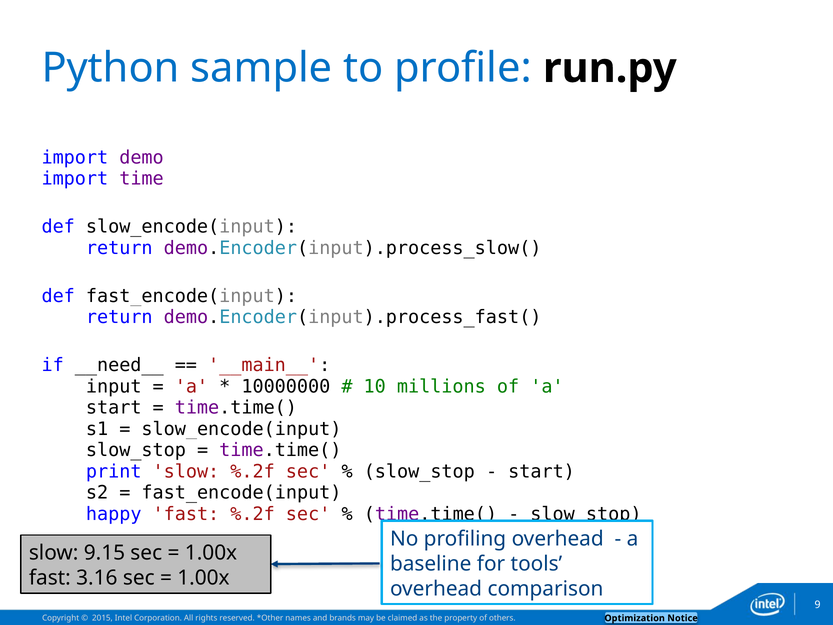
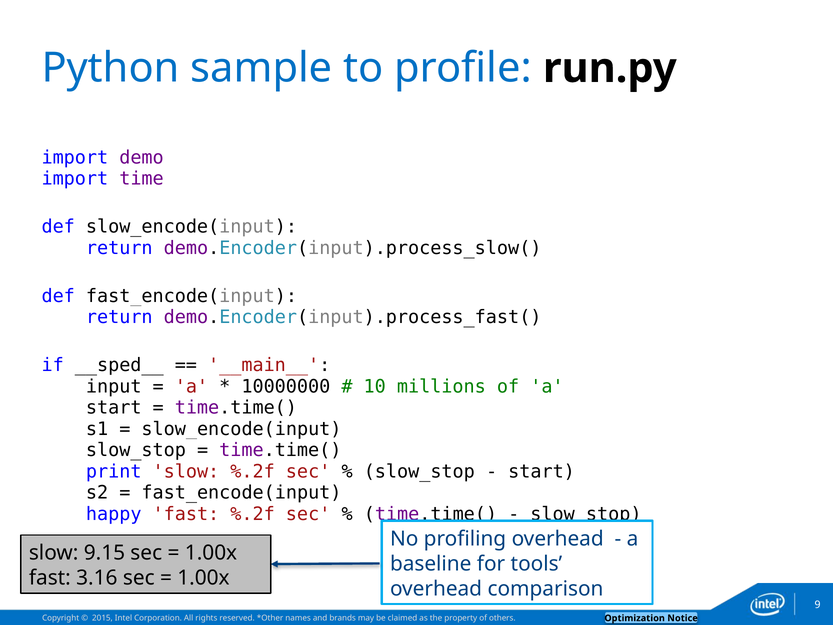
__need__: __need__ -> __sped__
